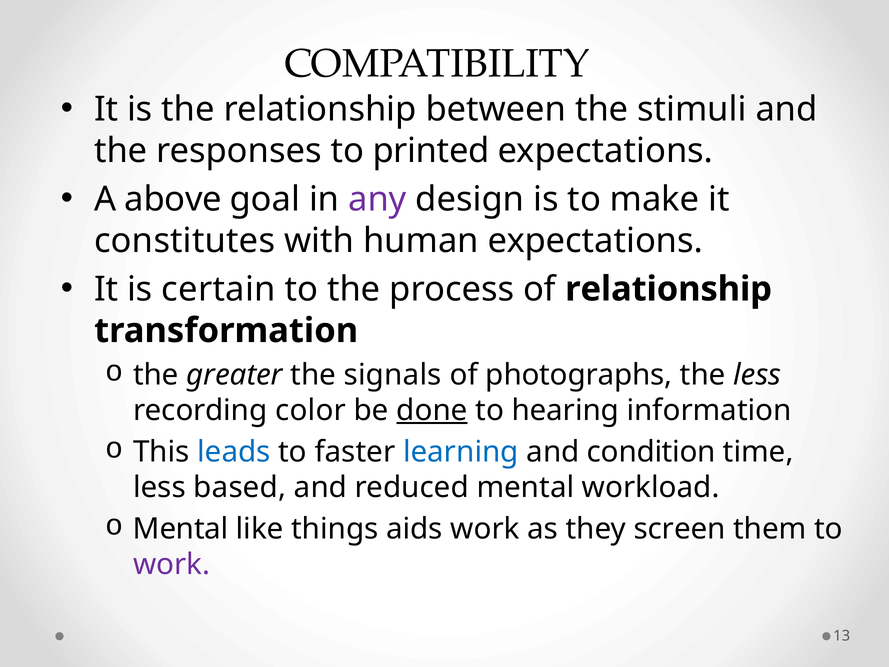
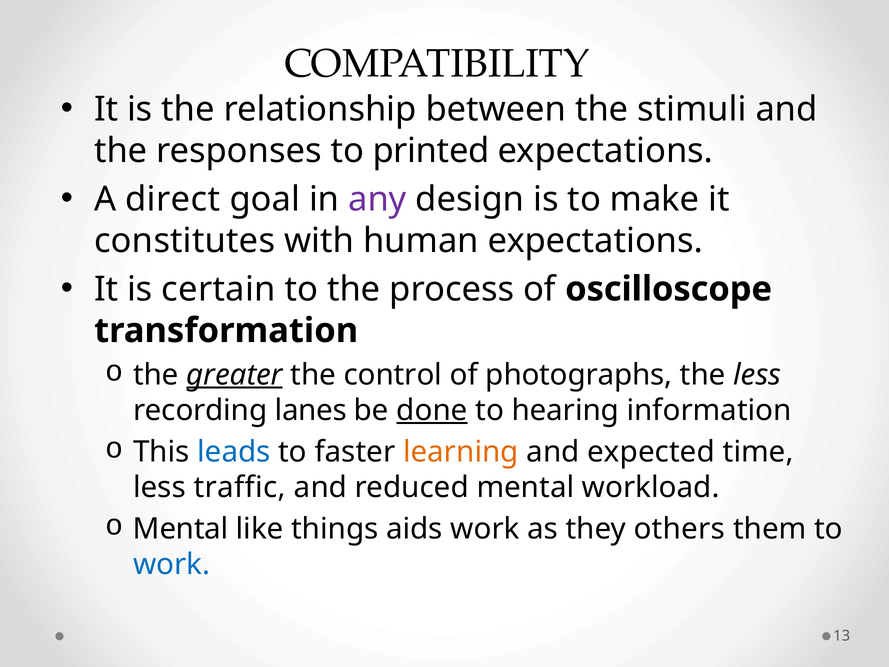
above: above -> direct
of relationship: relationship -> oscilloscope
greater underline: none -> present
signals: signals -> control
color: color -> lanes
learning colour: blue -> orange
condition: condition -> expected
based: based -> traffic
screen: screen -> others
work at (172, 564) colour: purple -> blue
